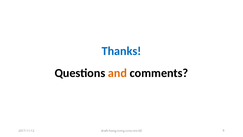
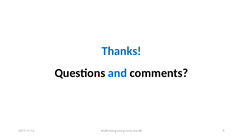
and colour: orange -> blue
